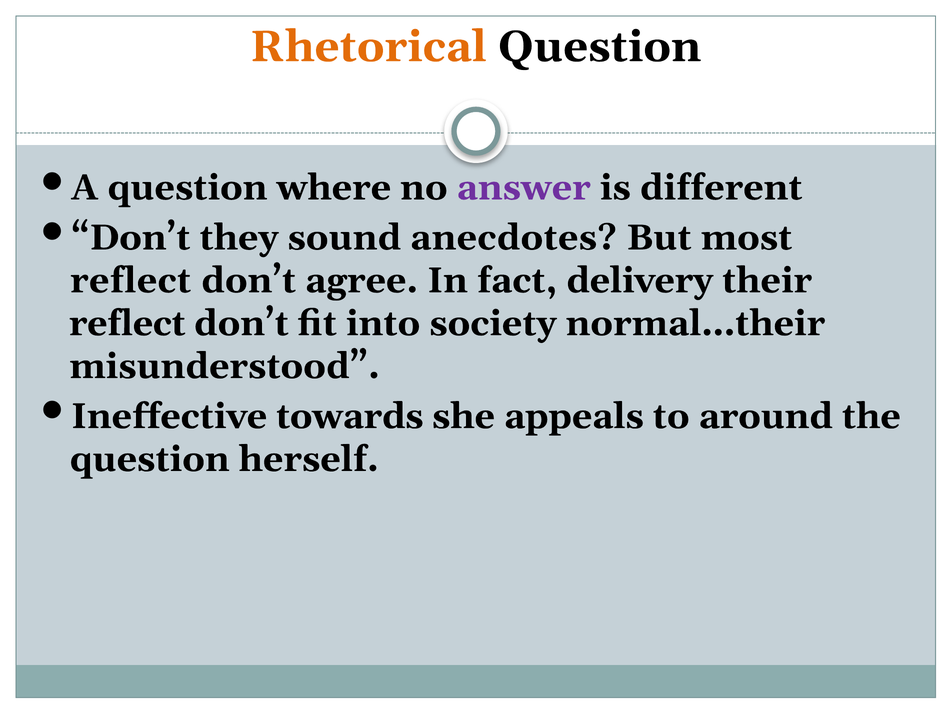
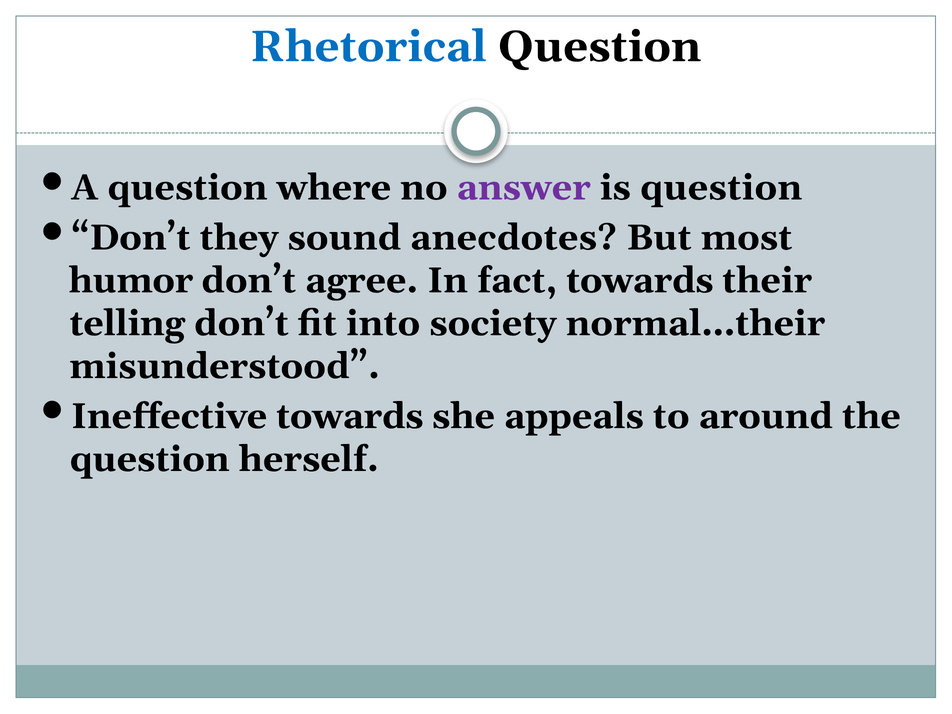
Rhetorical colour: orange -> blue
is different: different -> question
reflect at (131, 281): reflect -> humor
fact delivery: delivery -> towards
reflect at (127, 323): reflect -> telling
